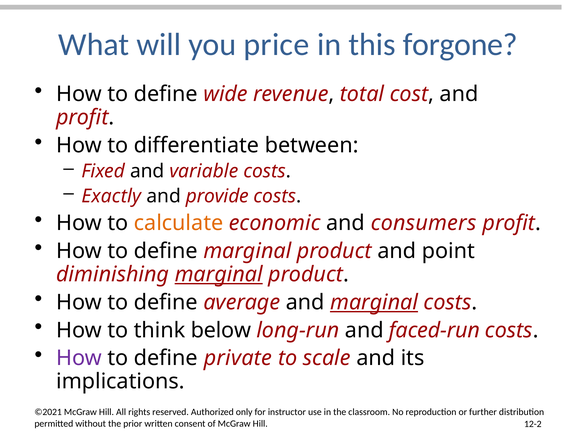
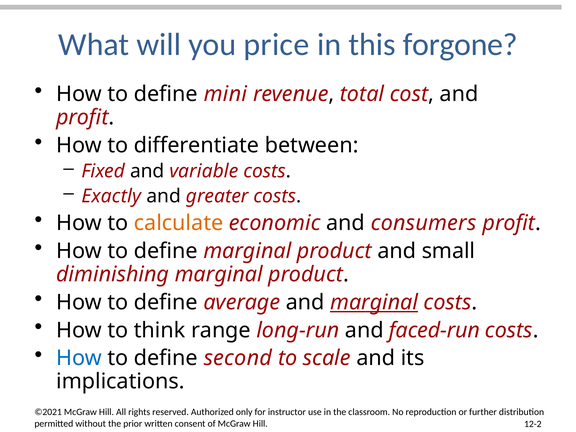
wide: wide -> mini
provide: provide -> greater
point: point -> small
marginal at (219, 274) underline: present -> none
below: below -> range
How at (79, 358) colour: purple -> blue
private: private -> second
